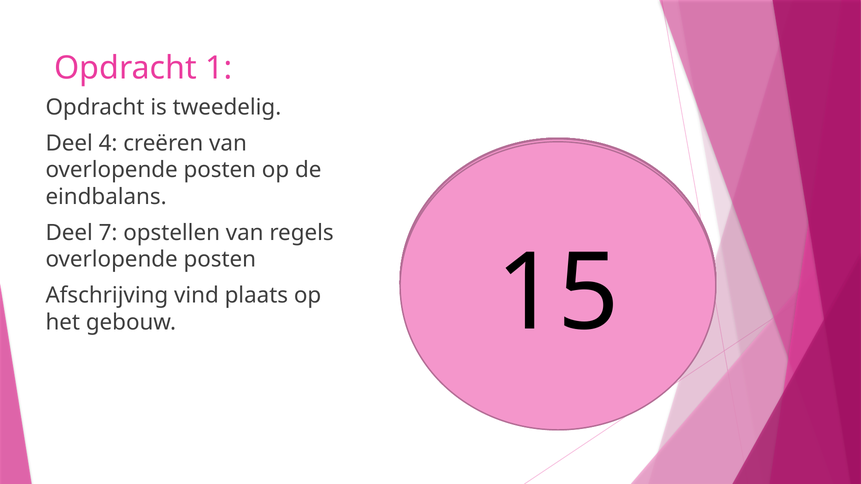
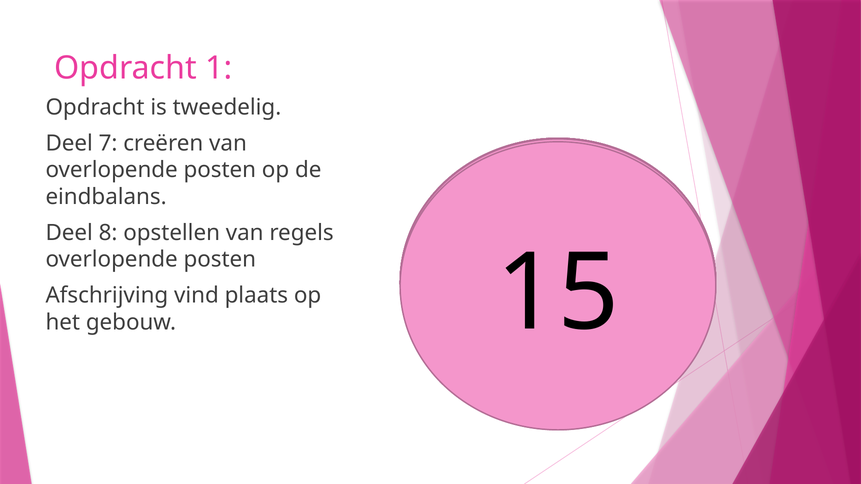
4: 4 -> 7
7: 7 -> 8
